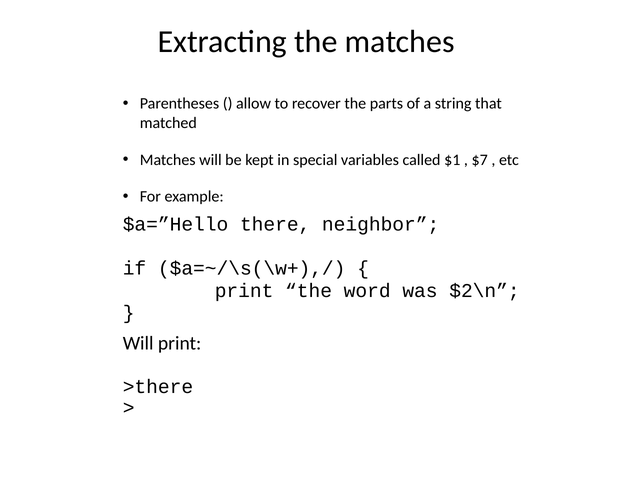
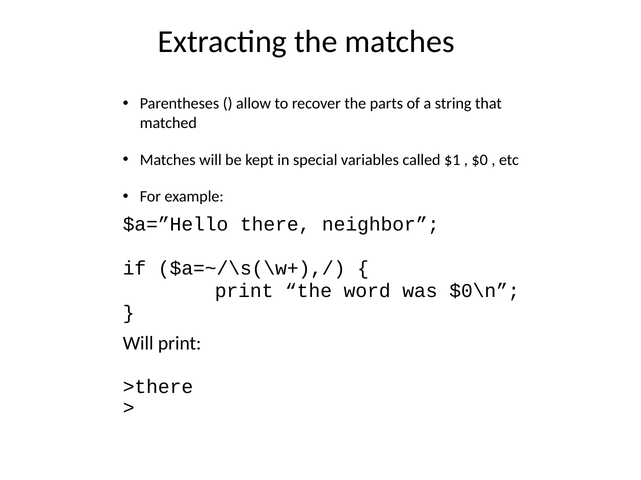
$7: $7 -> $0
$2\n: $2\n -> $0\n
